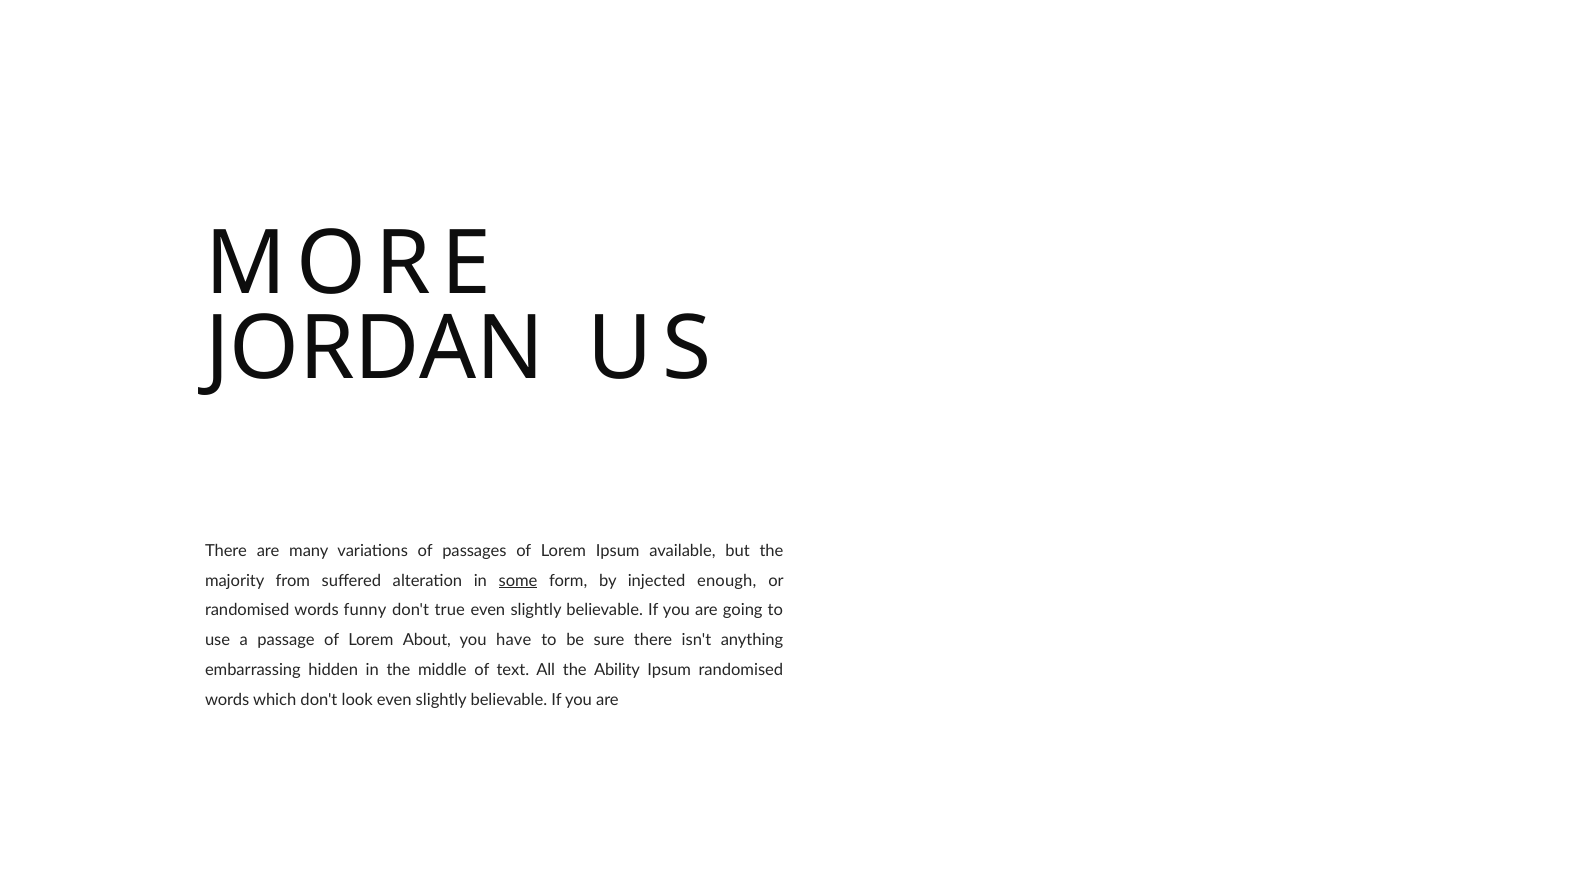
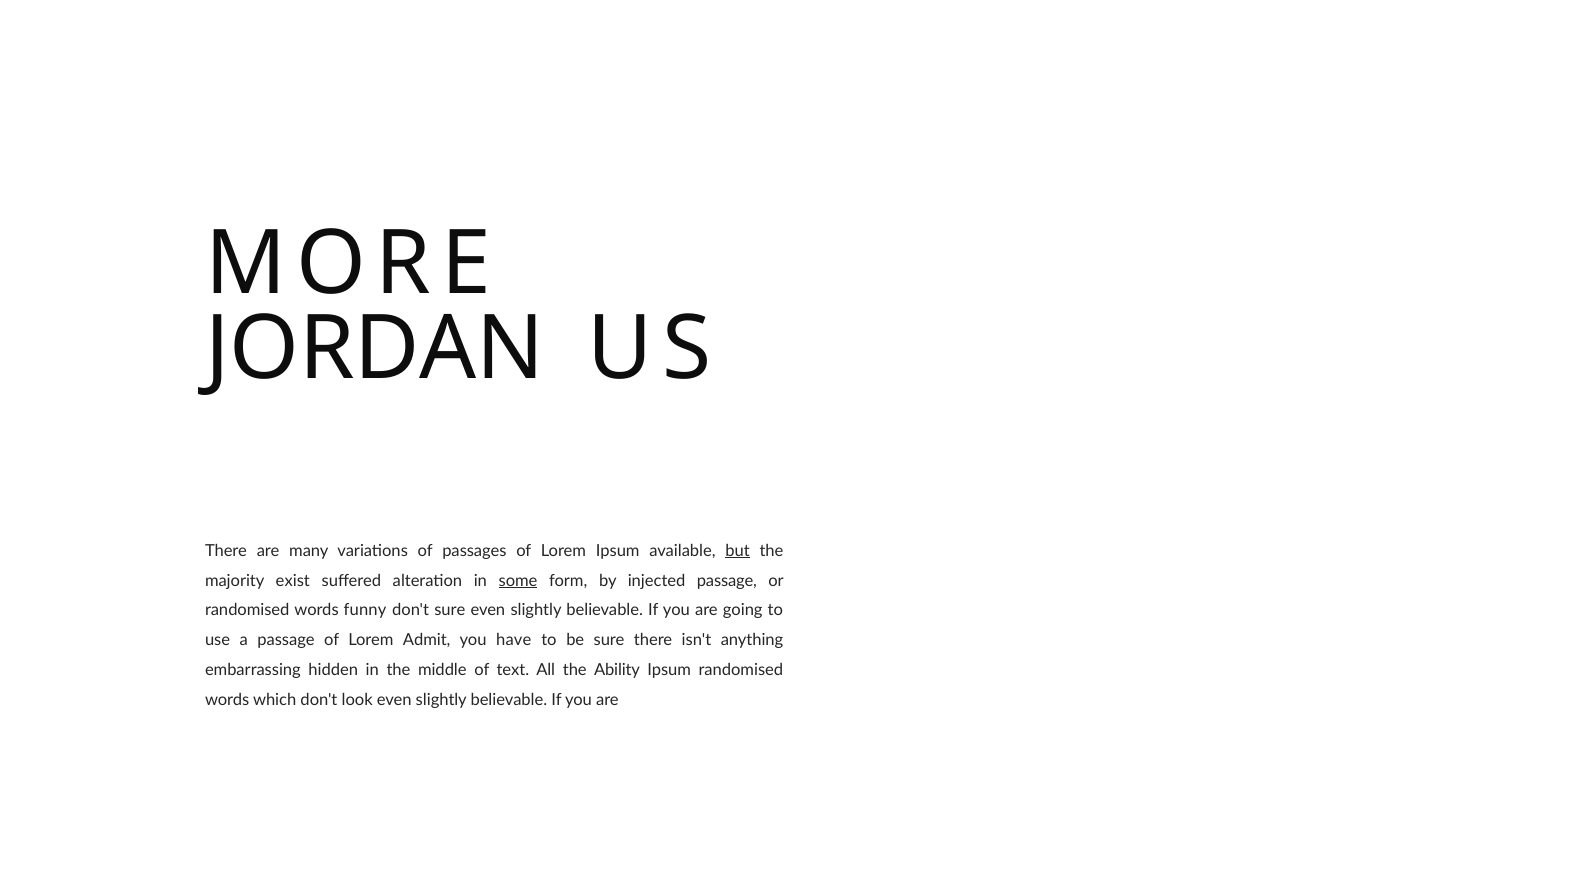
but underline: none -> present
from: from -> exist
injected enough: enough -> passage
don't true: true -> sure
About: About -> Admit
